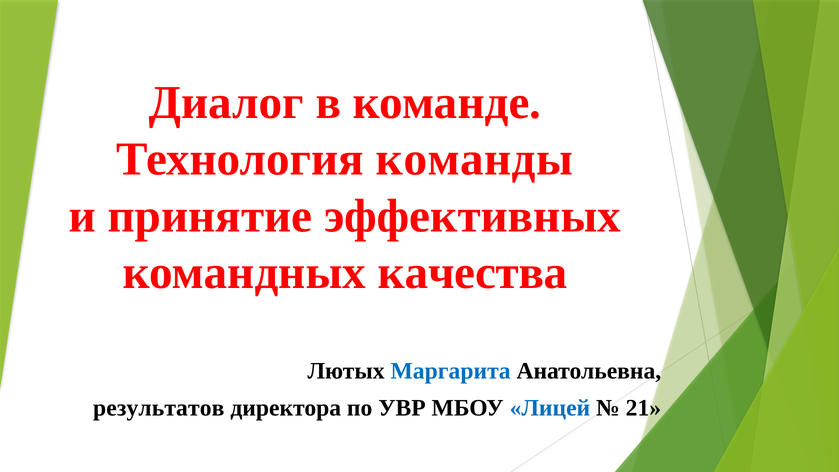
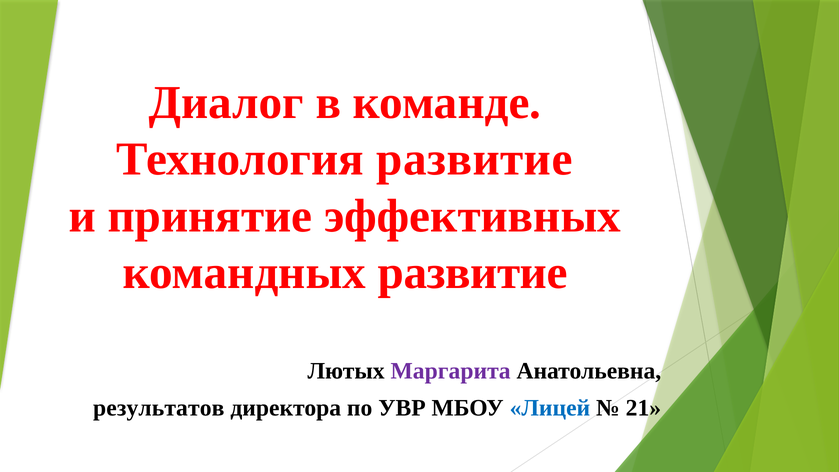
Технология команды: команды -> развитие
командных качества: качества -> развитие
Маргарита colour: blue -> purple
